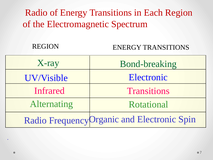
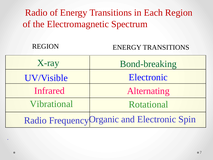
Transitions at (148, 91): Transitions -> Alternating
Alternating: Alternating -> Vibrational
